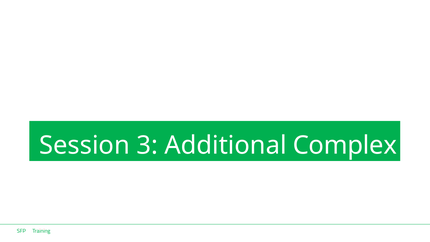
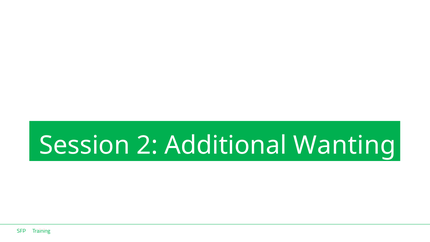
3: 3 -> 2
Complex: Complex -> Wanting
